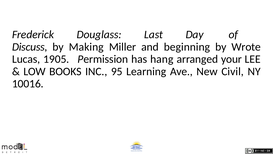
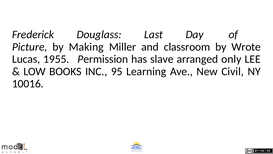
Discuss: Discuss -> Picture
beginning: beginning -> classroom
1905: 1905 -> 1955
hang: hang -> slave
your: your -> only
